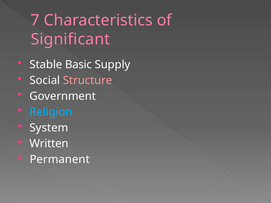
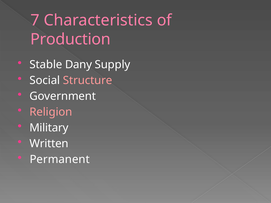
Significant: Significant -> Production
Basic: Basic -> Dany
Religion colour: light blue -> pink
System: System -> Military
